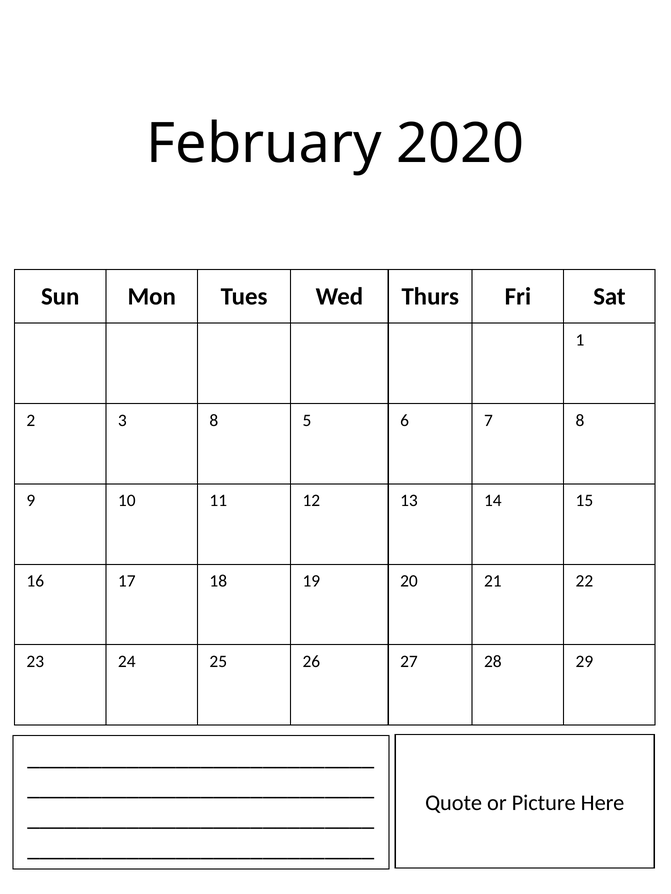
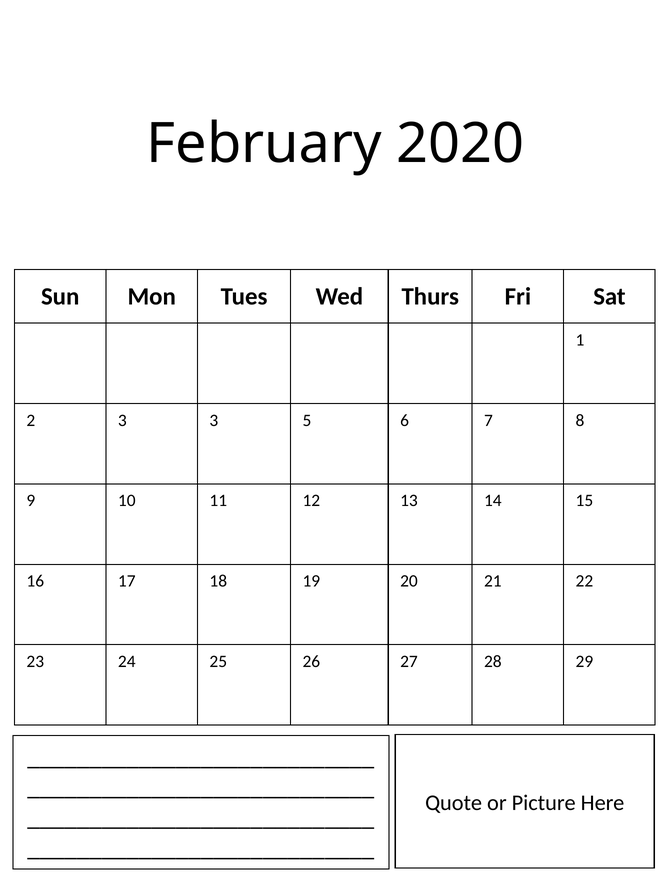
3 8: 8 -> 3
